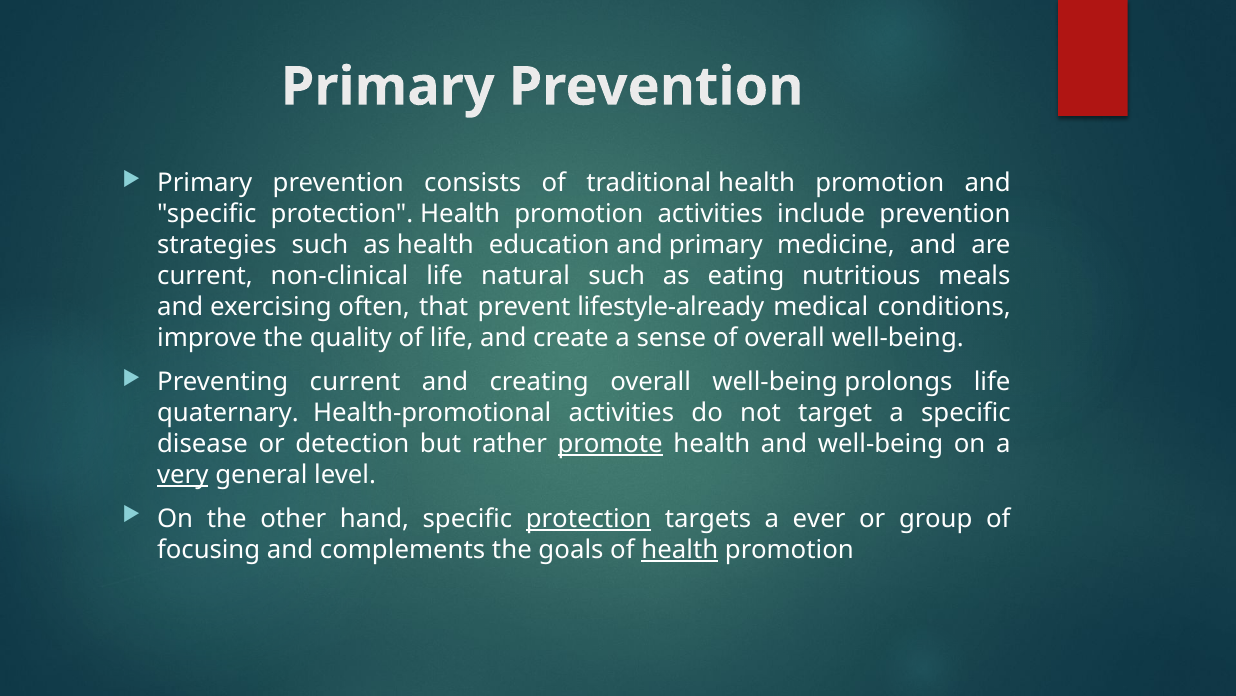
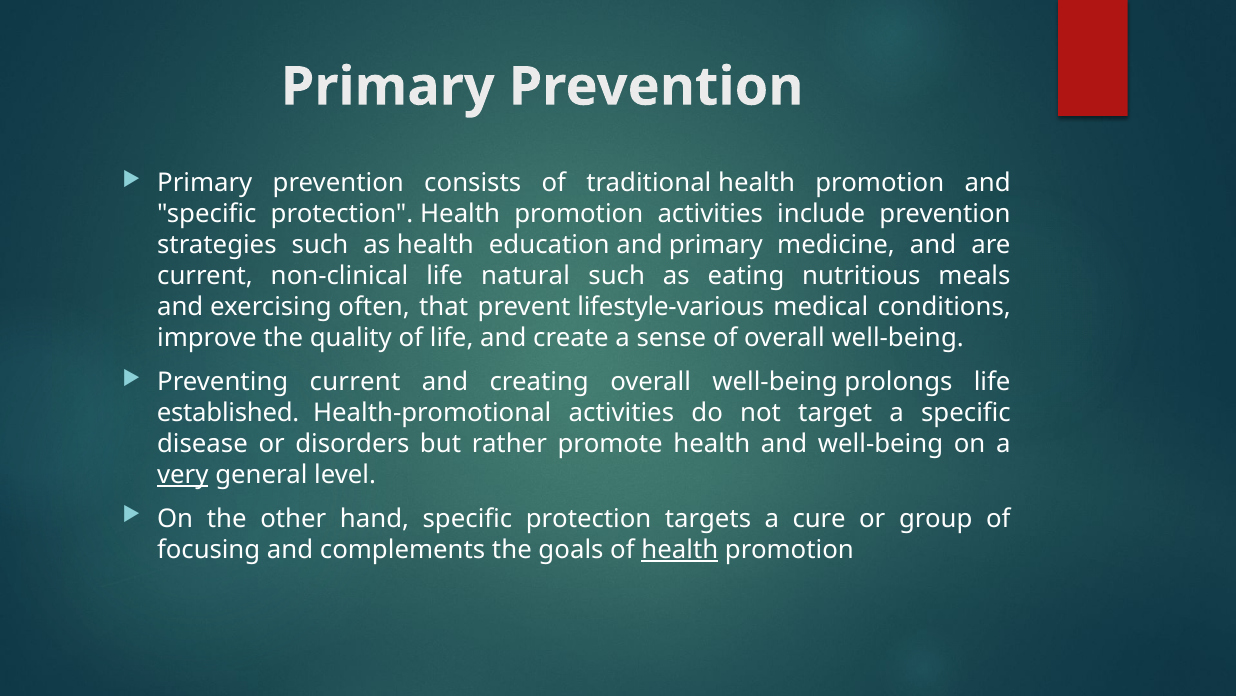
lifestyle-already: lifestyle-already -> lifestyle-various
quaternary: quaternary -> established
detection: detection -> disorders
promote underline: present -> none
protection at (589, 518) underline: present -> none
ever: ever -> cure
